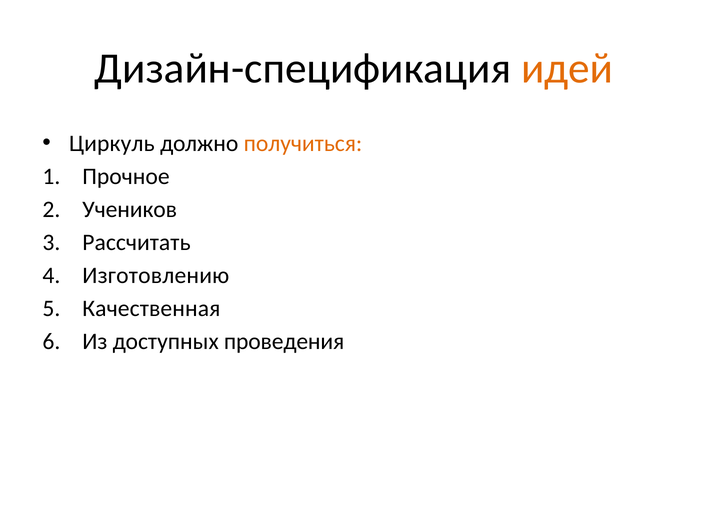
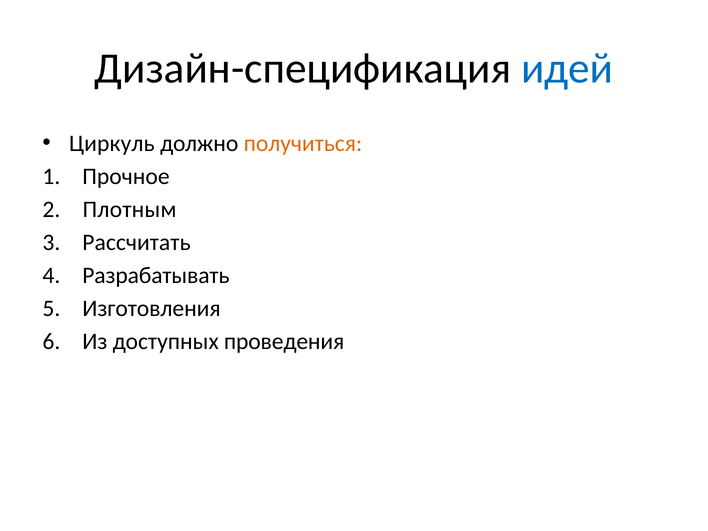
идей colour: orange -> blue
Учеников: Учеников -> Плотным
Изготовлению: Изготовлению -> Разрабатывать
Качественная: Качественная -> Изготовления
